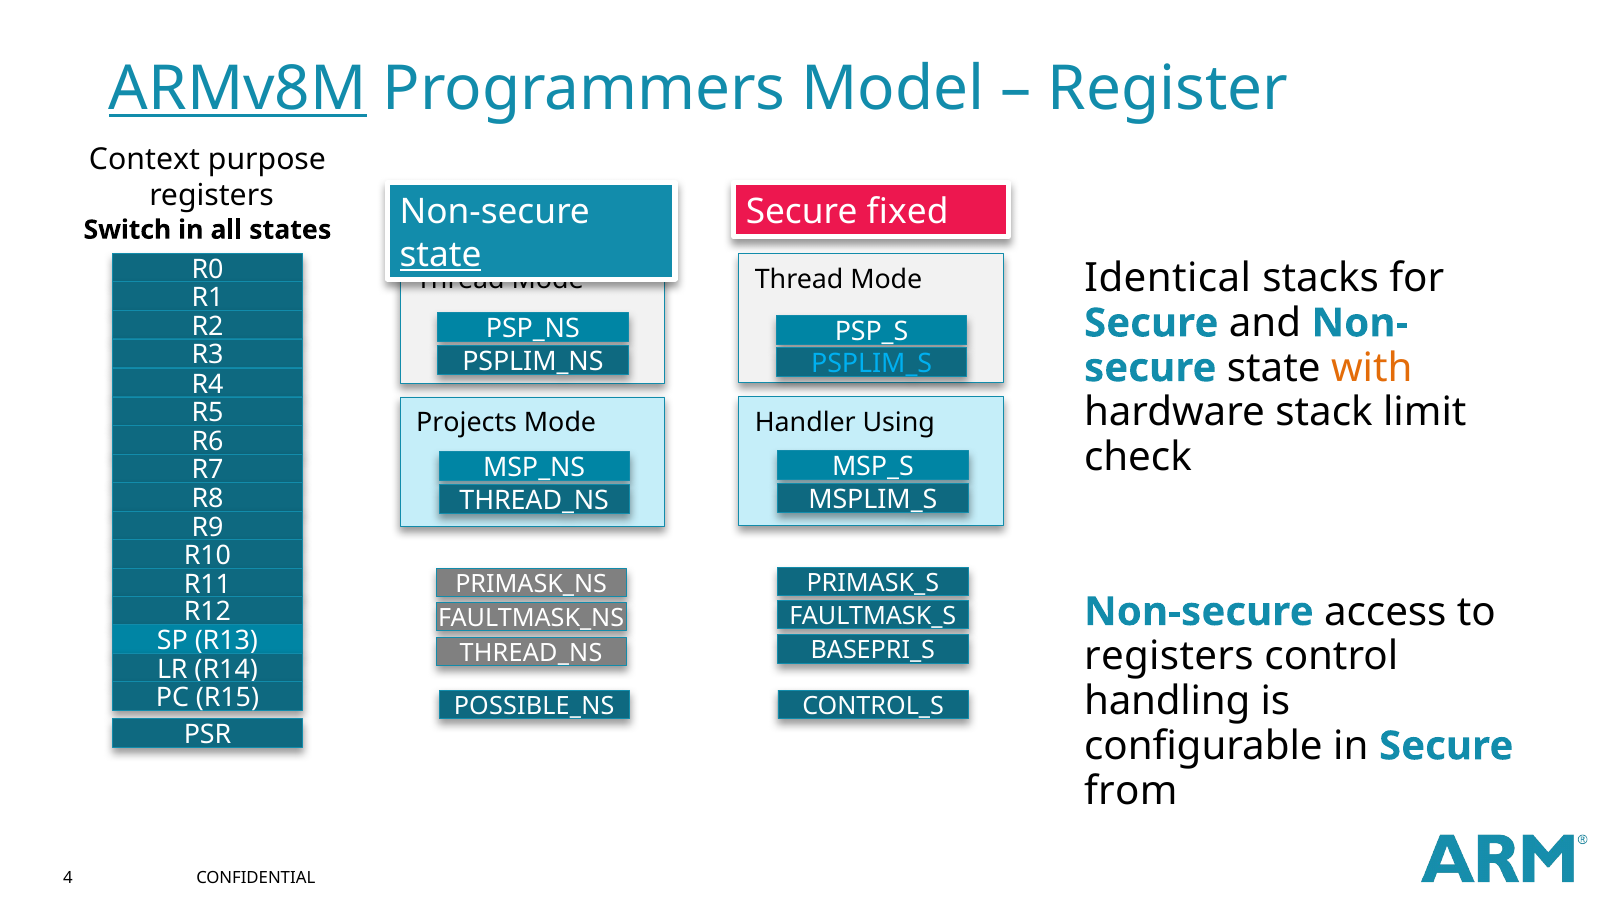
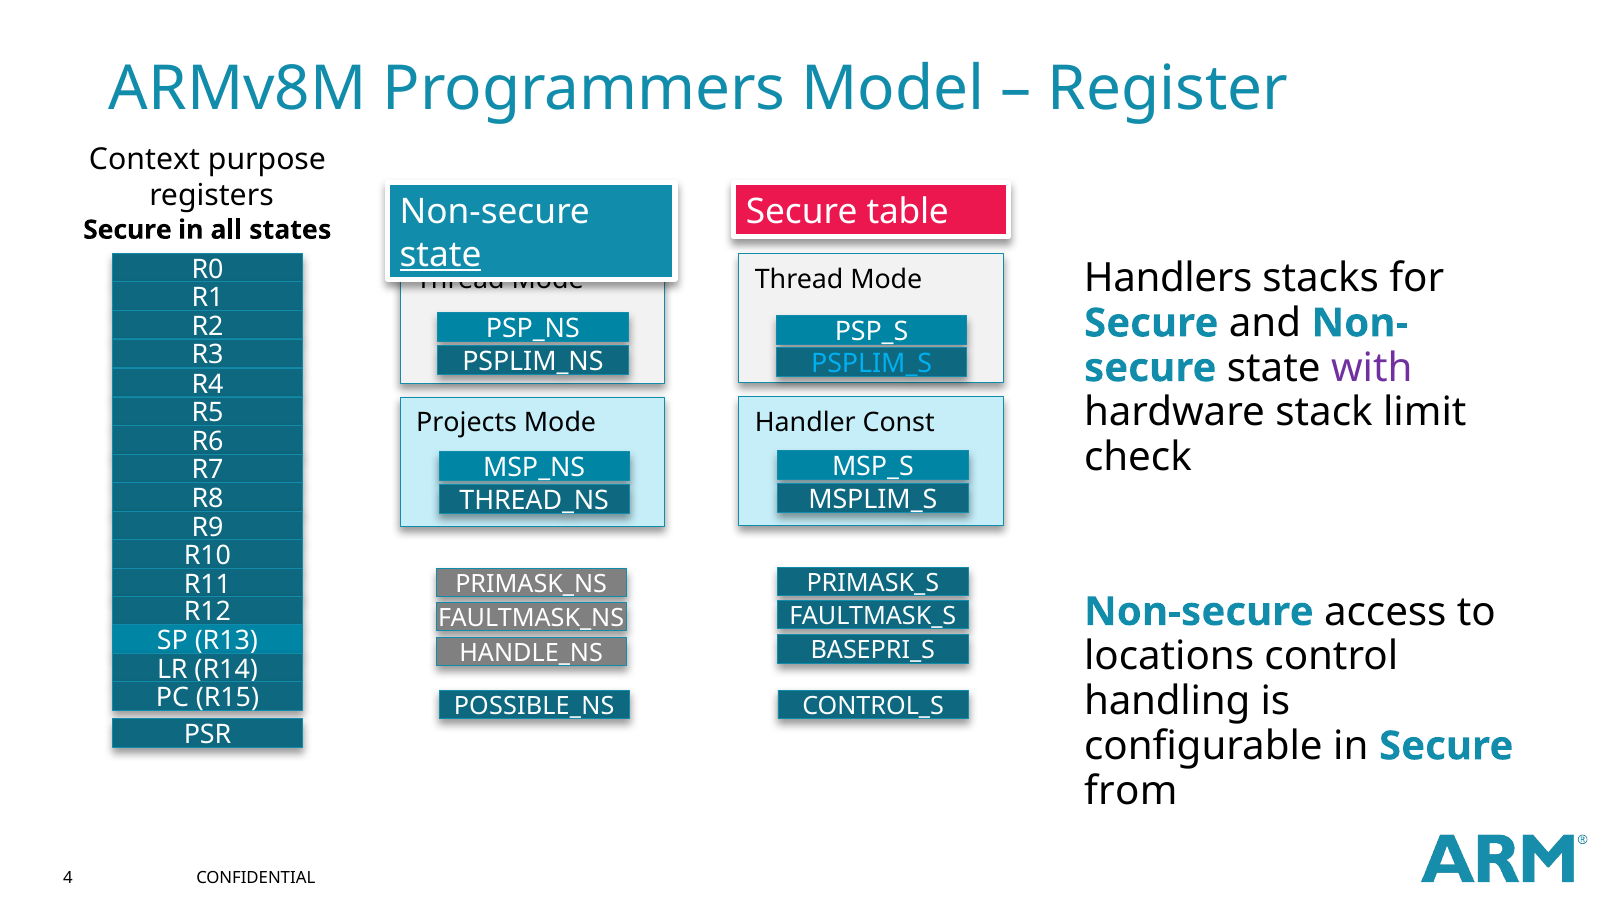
ARMv8M underline: present -> none
fixed: fixed -> table
Switch at (127, 230): Switch -> Secure
Identical: Identical -> Handlers
with colour: orange -> purple
Using: Using -> Const
registers at (1169, 657): registers -> locations
THREAD_NS at (531, 654): THREAD_NS -> HANDLE_NS
